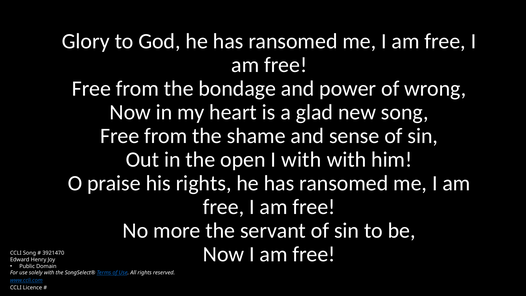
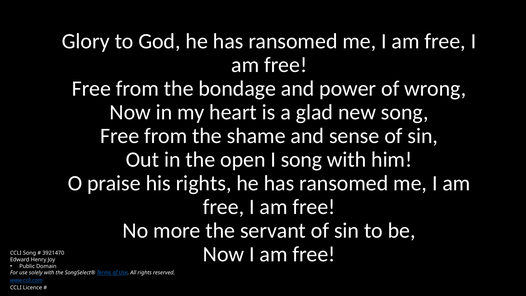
I with: with -> song
